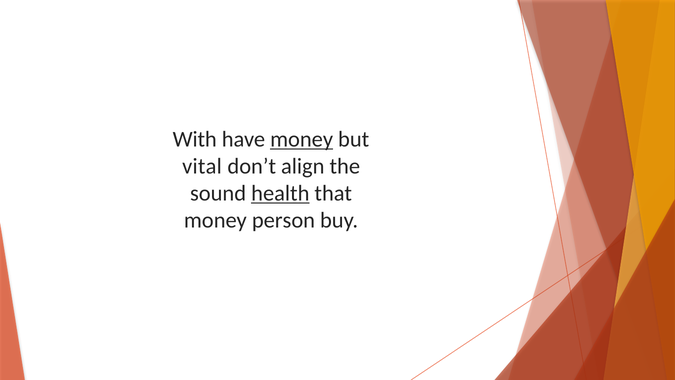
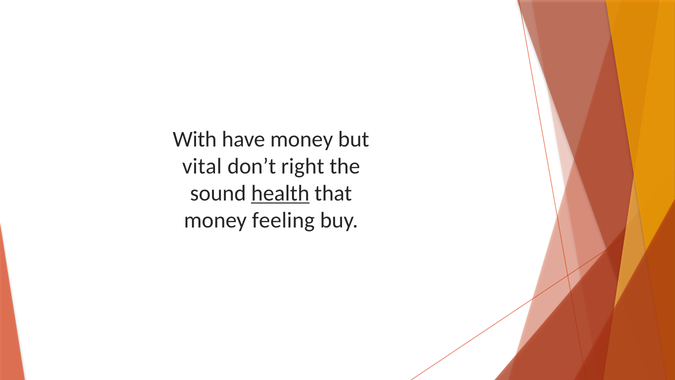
money at (302, 139) underline: present -> none
align: align -> right
person: person -> feeling
